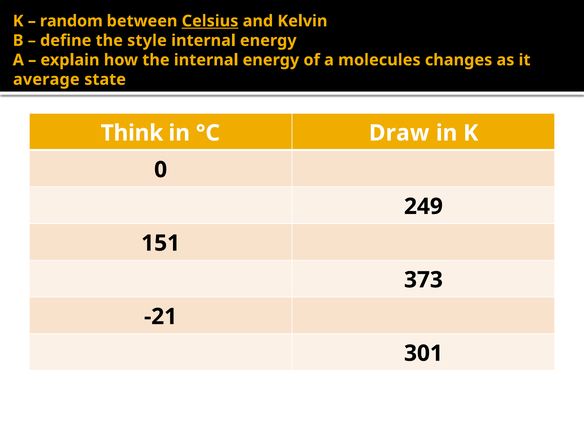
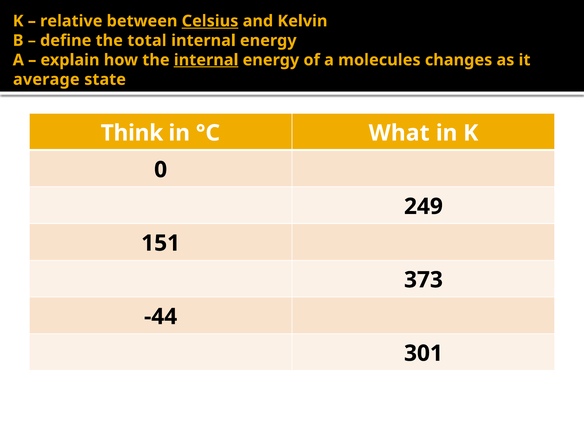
random: random -> relative
style: style -> total
internal at (206, 60) underline: none -> present
Draw: Draw -> What
-21: -21 -> -44
